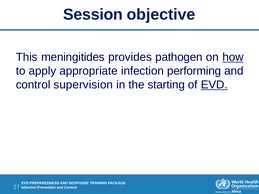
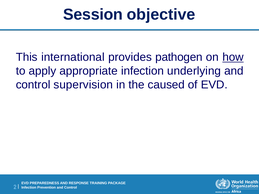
meningitides: meningitides -> international
performing: performing -> underlying
starting: starting -> caused
EVD at (214, 85) underline: present -> none
